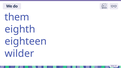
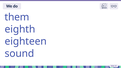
wilder: wilder -> sound
